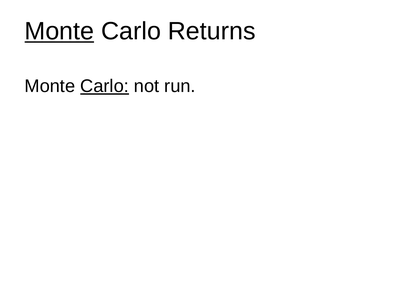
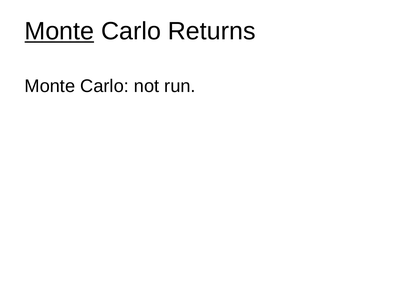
Carlo at (105, 86) underline: present -> none
